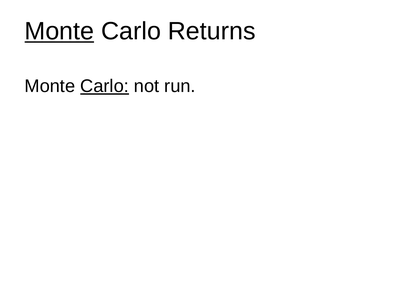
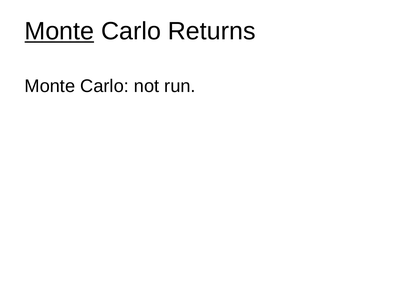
Carlo at (105, 86) underline: present -> none
